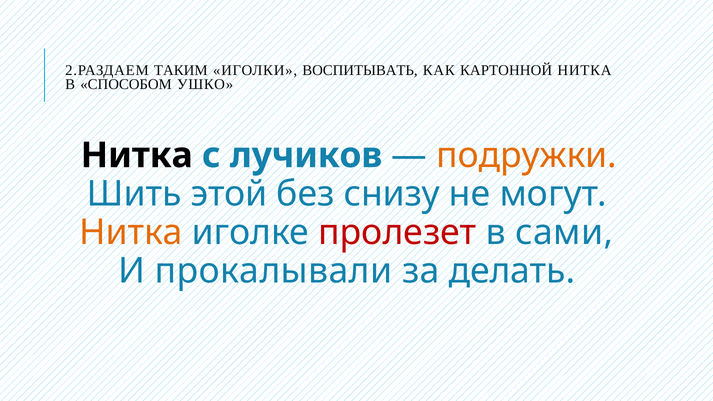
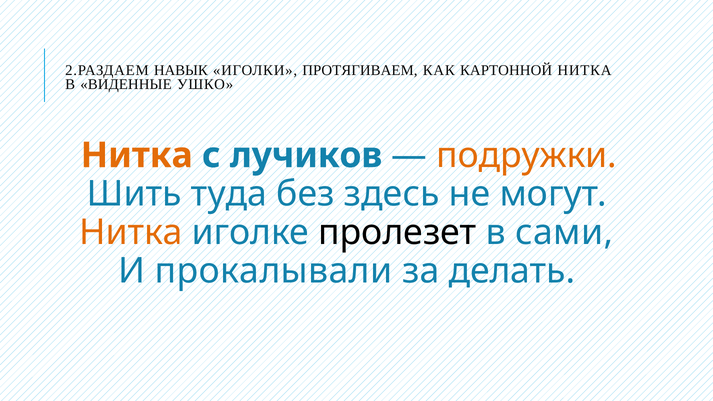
ТАКИМ: ТАКИМ -> НАВЫК
ВОСПИТЫВАТЬ: ВОСПИТЫВАТЬ -> ПРОТЯГИВАЕМ
СПОСОБОМ: СПОСОБОМ -> ВИДЕННЫЕ
Нитка at (137, 155) colour: black -> orange
этой: этой -> туда
снизу: снизу -> здесь
пролезет colour: red -> black
